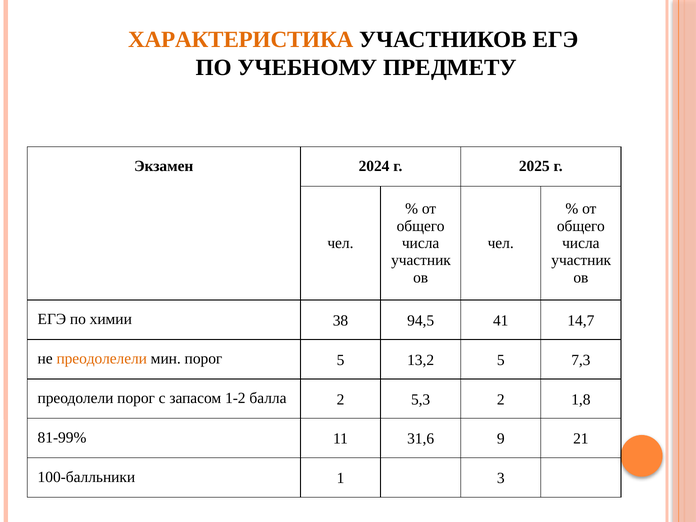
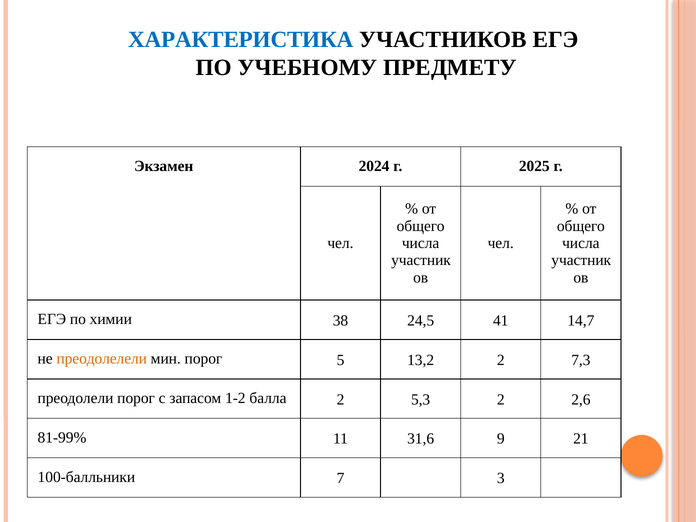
ХАРАКТЕРИСТИКА colour: orange -> blue
94,5: 94,5 -> 24,5
13,2 5: 5 -> 2
1,8: 1,8 -> 2,6
1: 1 -> 7
